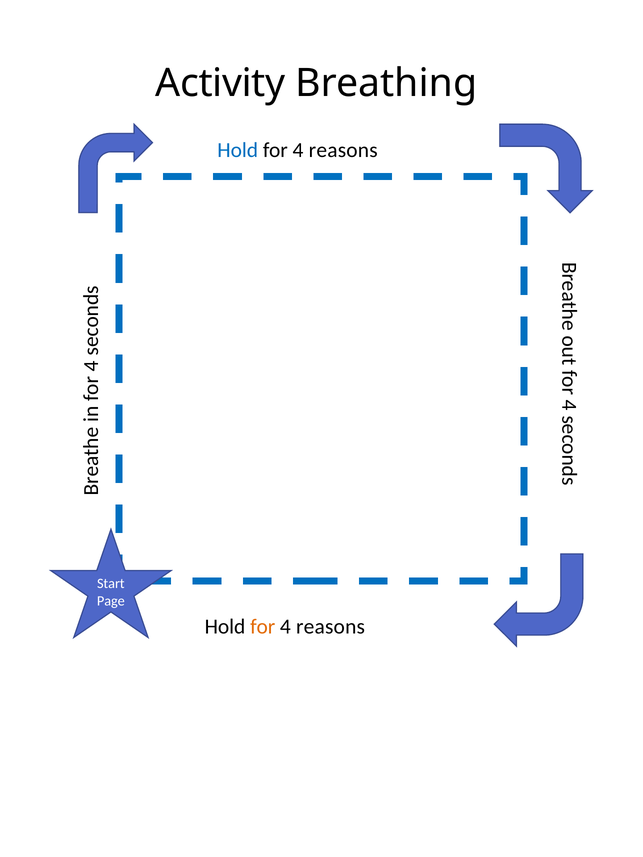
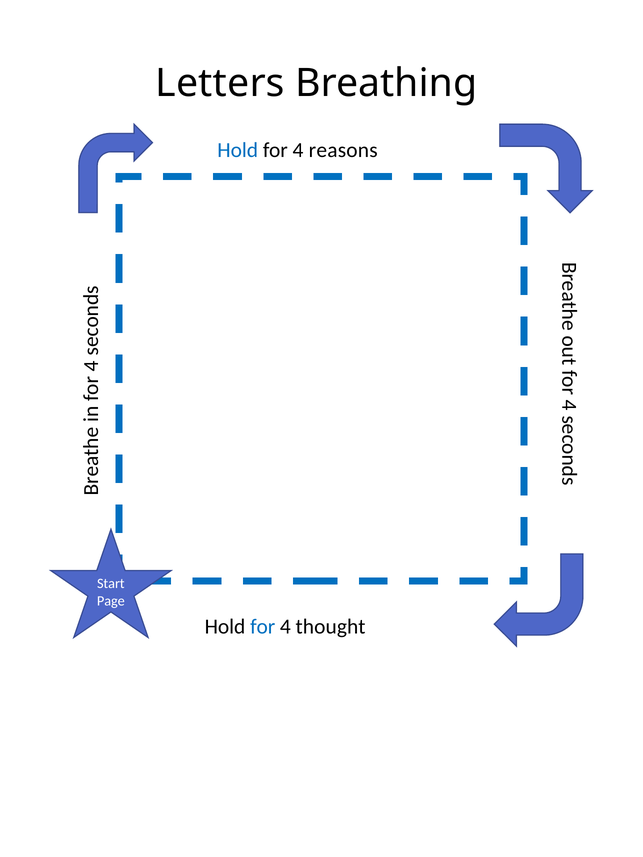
Activity: Activity -> Letters
for at (263, 627) colour: orange -> blue
reasons at (330, 627): reasons -> thought
